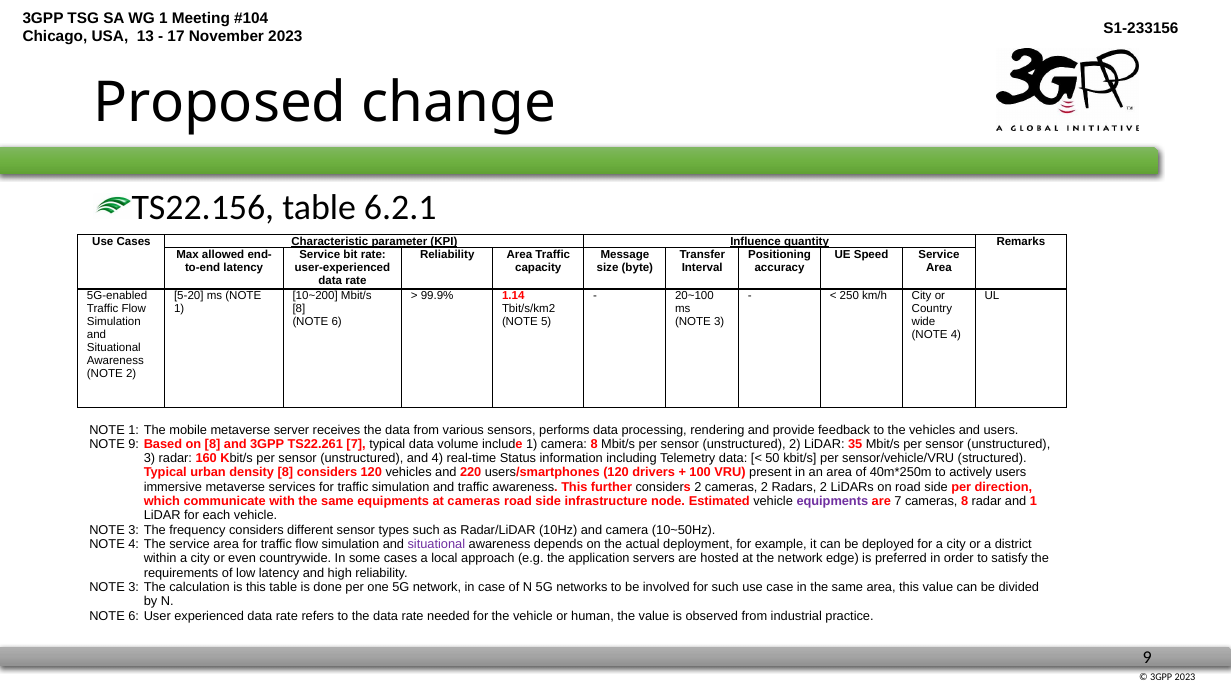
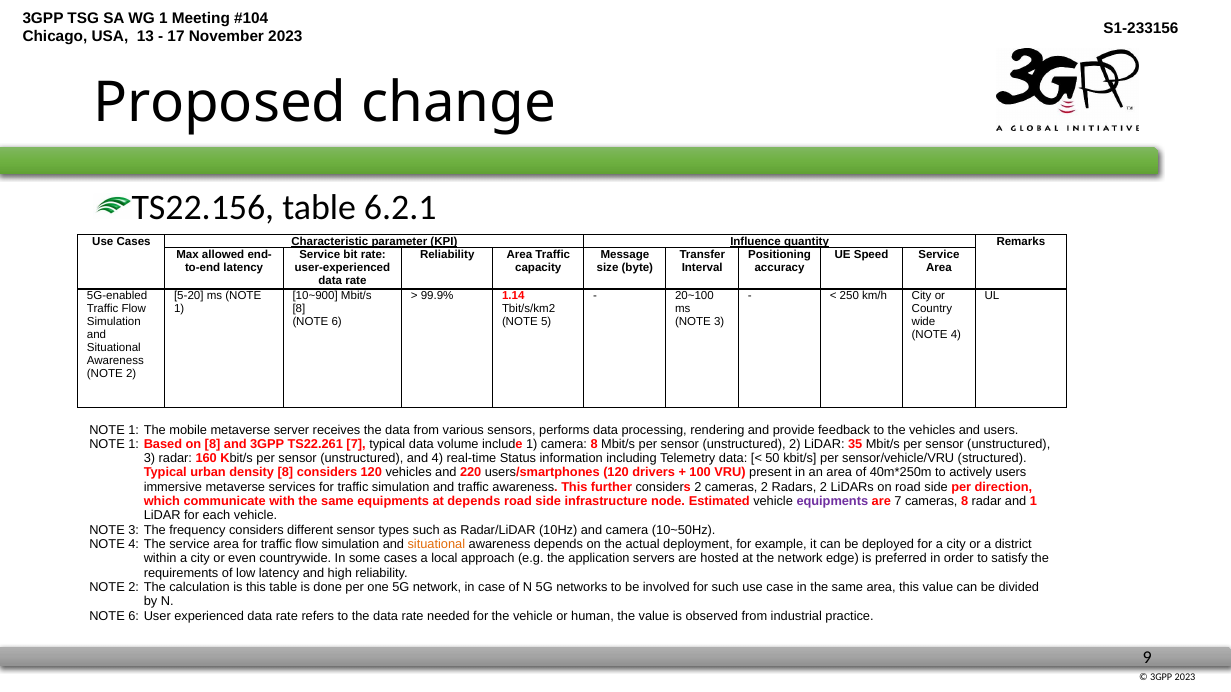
10~200: 10~200 -> 10~900
9 at (134, 444): 9 -> 1
at cameras: cameras -> depends
situational at (436, 545) colour: purple -> orange
3 at (134, 588): 3 -> 2
